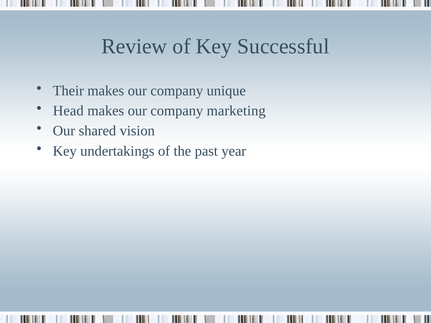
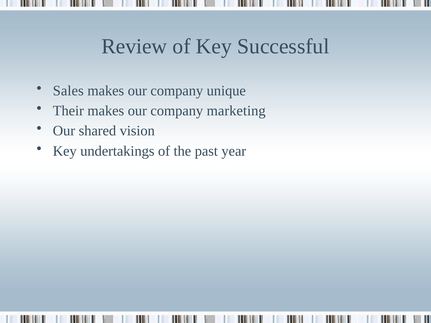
Their: Their -> Sales
Head: Head -> Their
